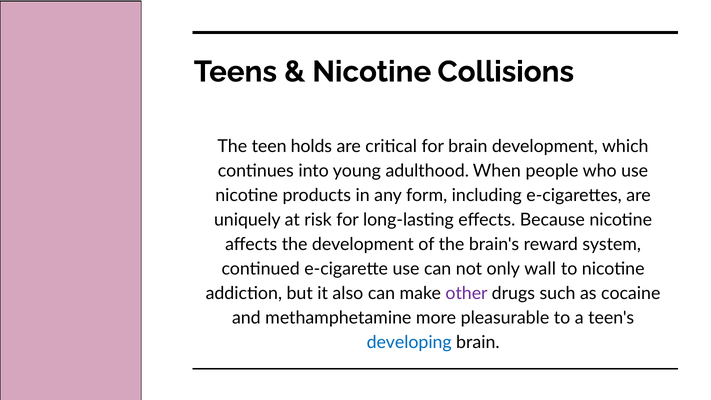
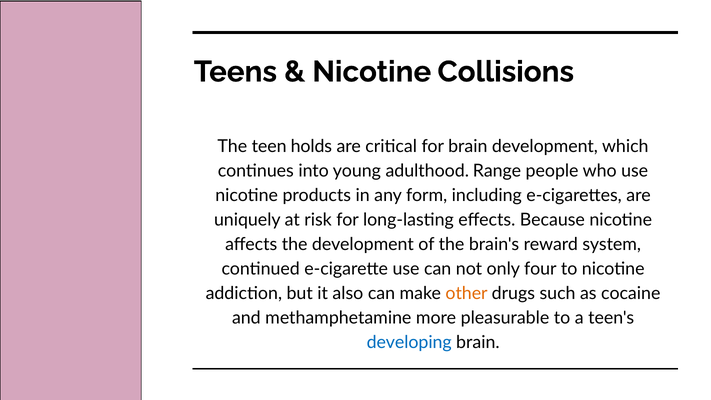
When: When -> Range
wall: wall -> four
other colour: purple -> orange
